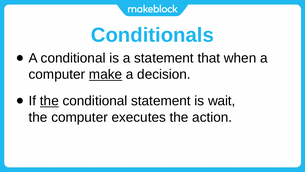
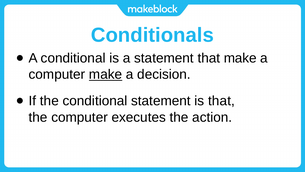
that when: when -> make
the at (49, 101) underline: present -> none
is wait: wait -> that
